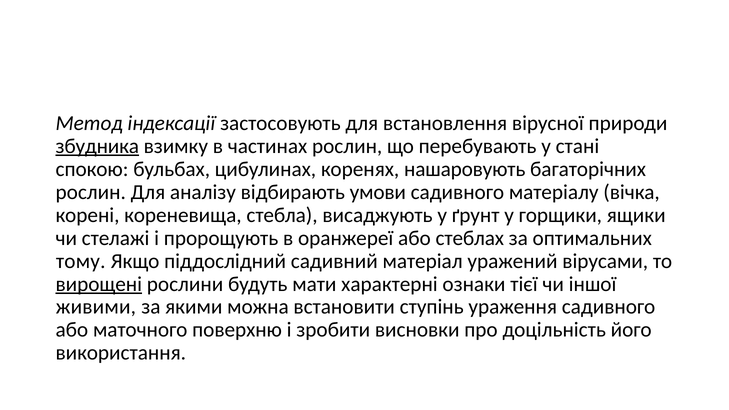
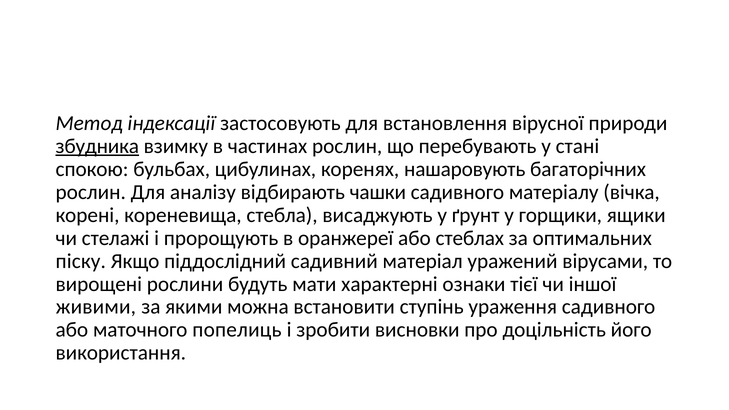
умови: умови -> чашки
тому: тому -> піску
вирощені underline: present -> none
поверхню: поверхню -> попелиць
